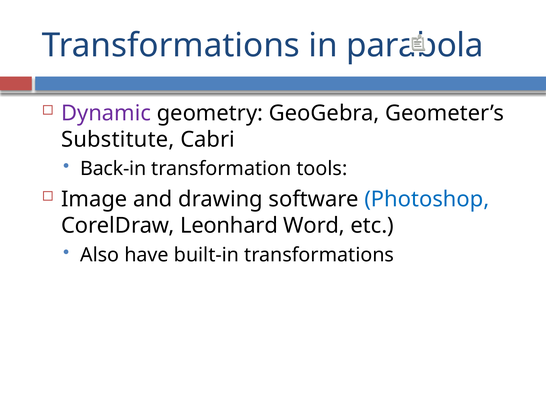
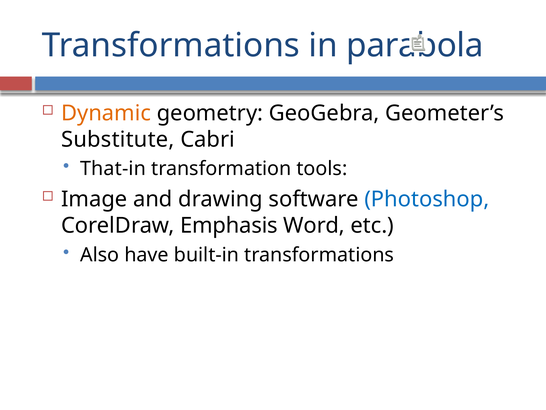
Dynamic colour: purple -> orange
Back-in: Back-in -> That-in
Leonhard: Leonhard -> Emphasis
